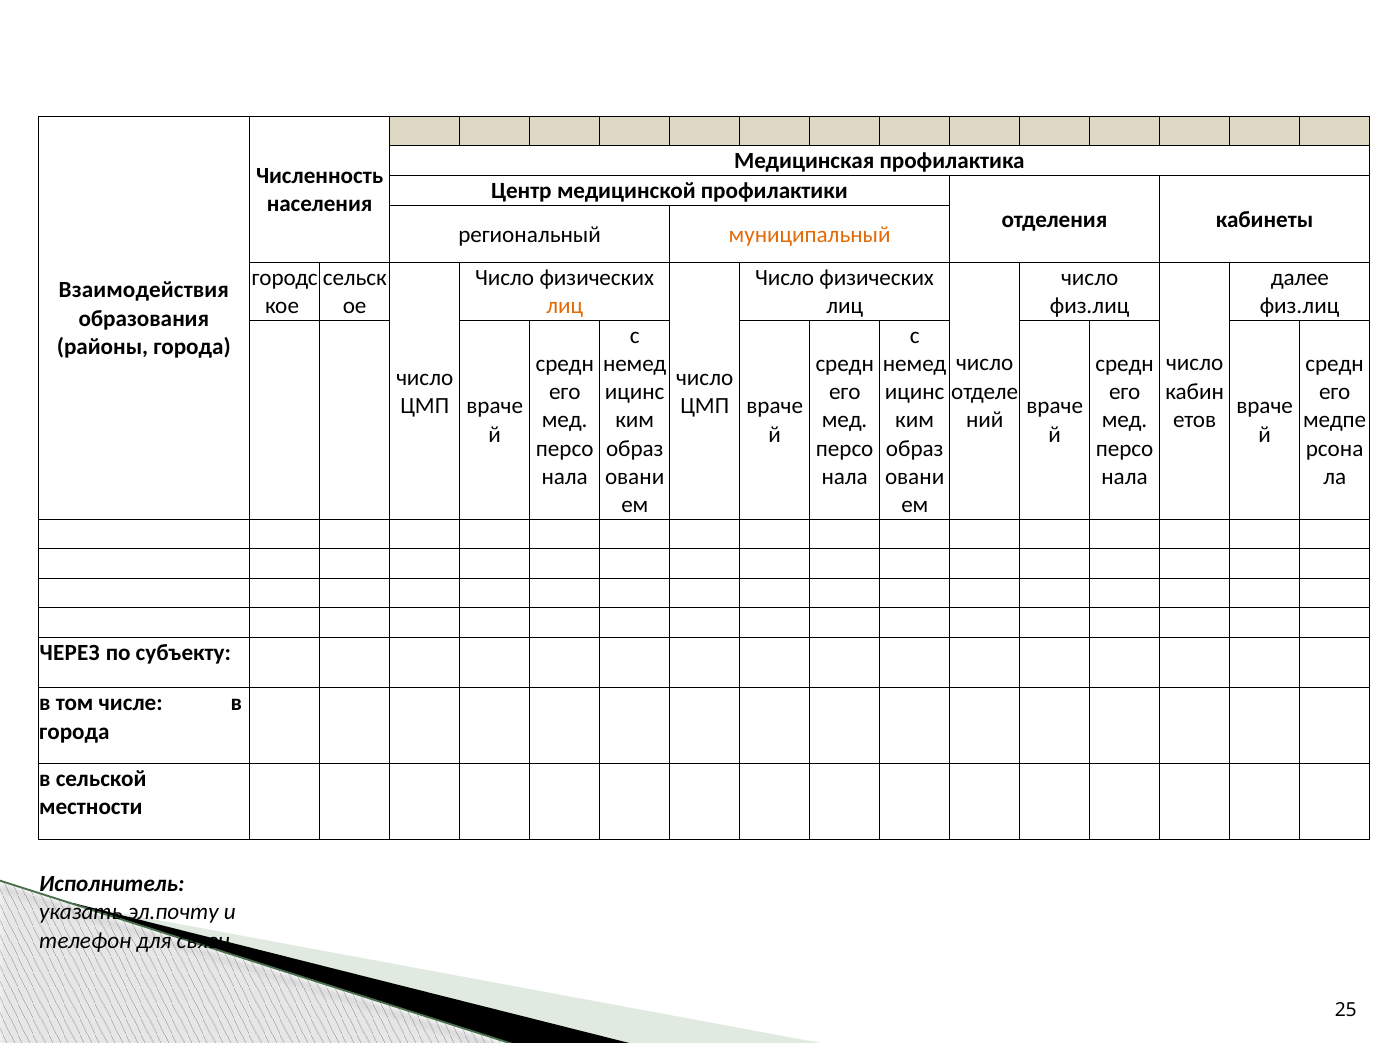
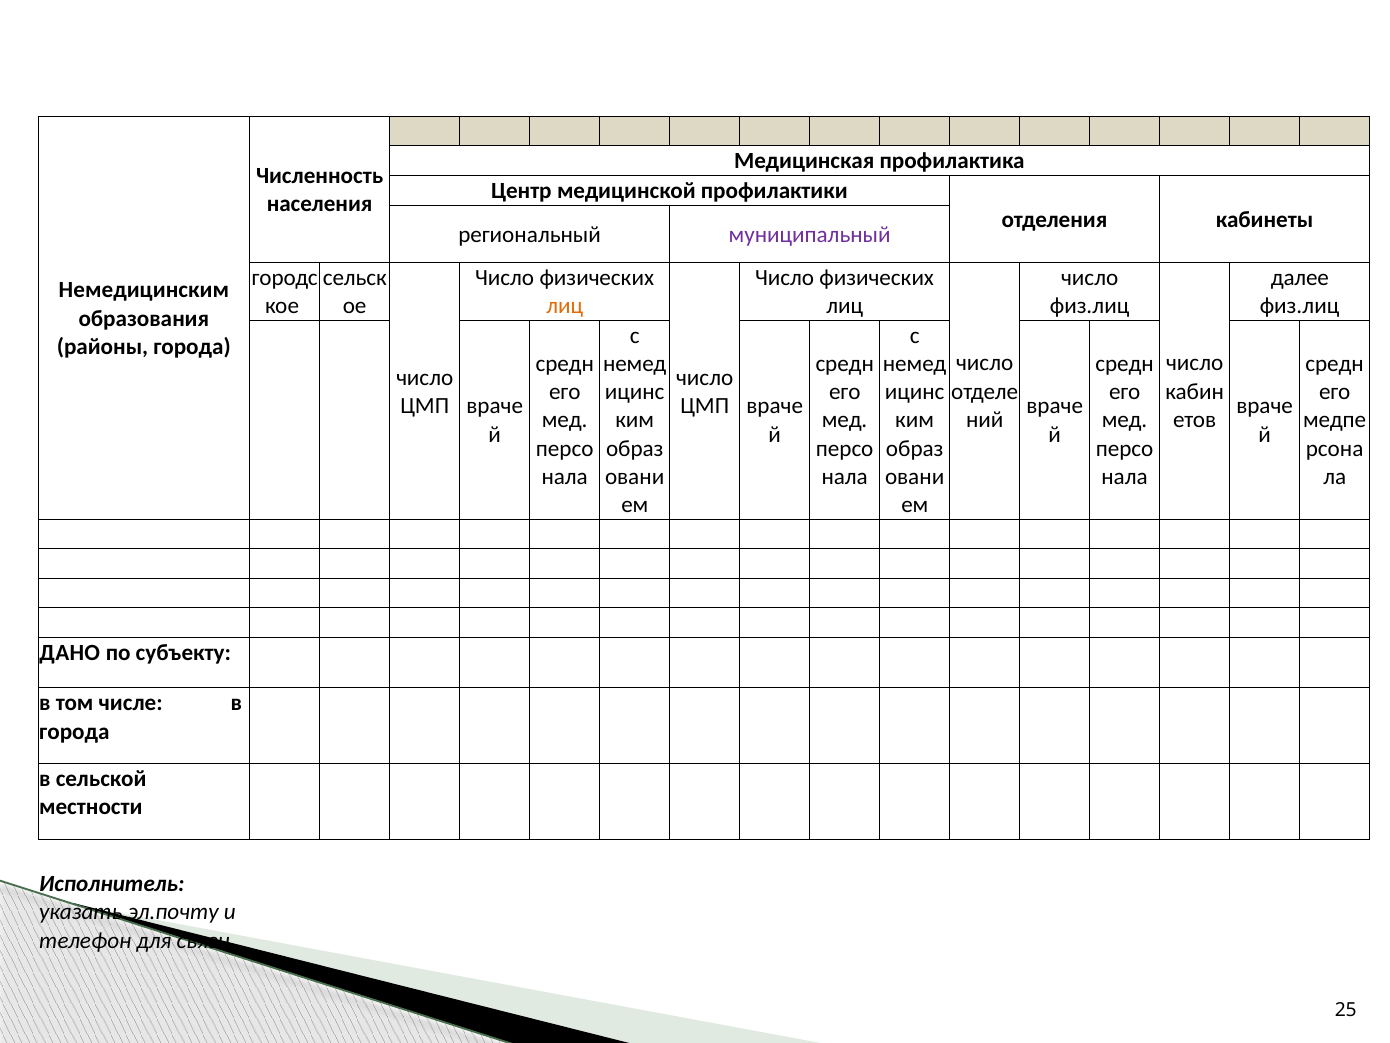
муниципальный colour: orange -> purple
Взаимодействия: Взаимодействия -> Немедицинским
ЧЕРЕЗ: ЧЕРЕЗ -> ДАНО
